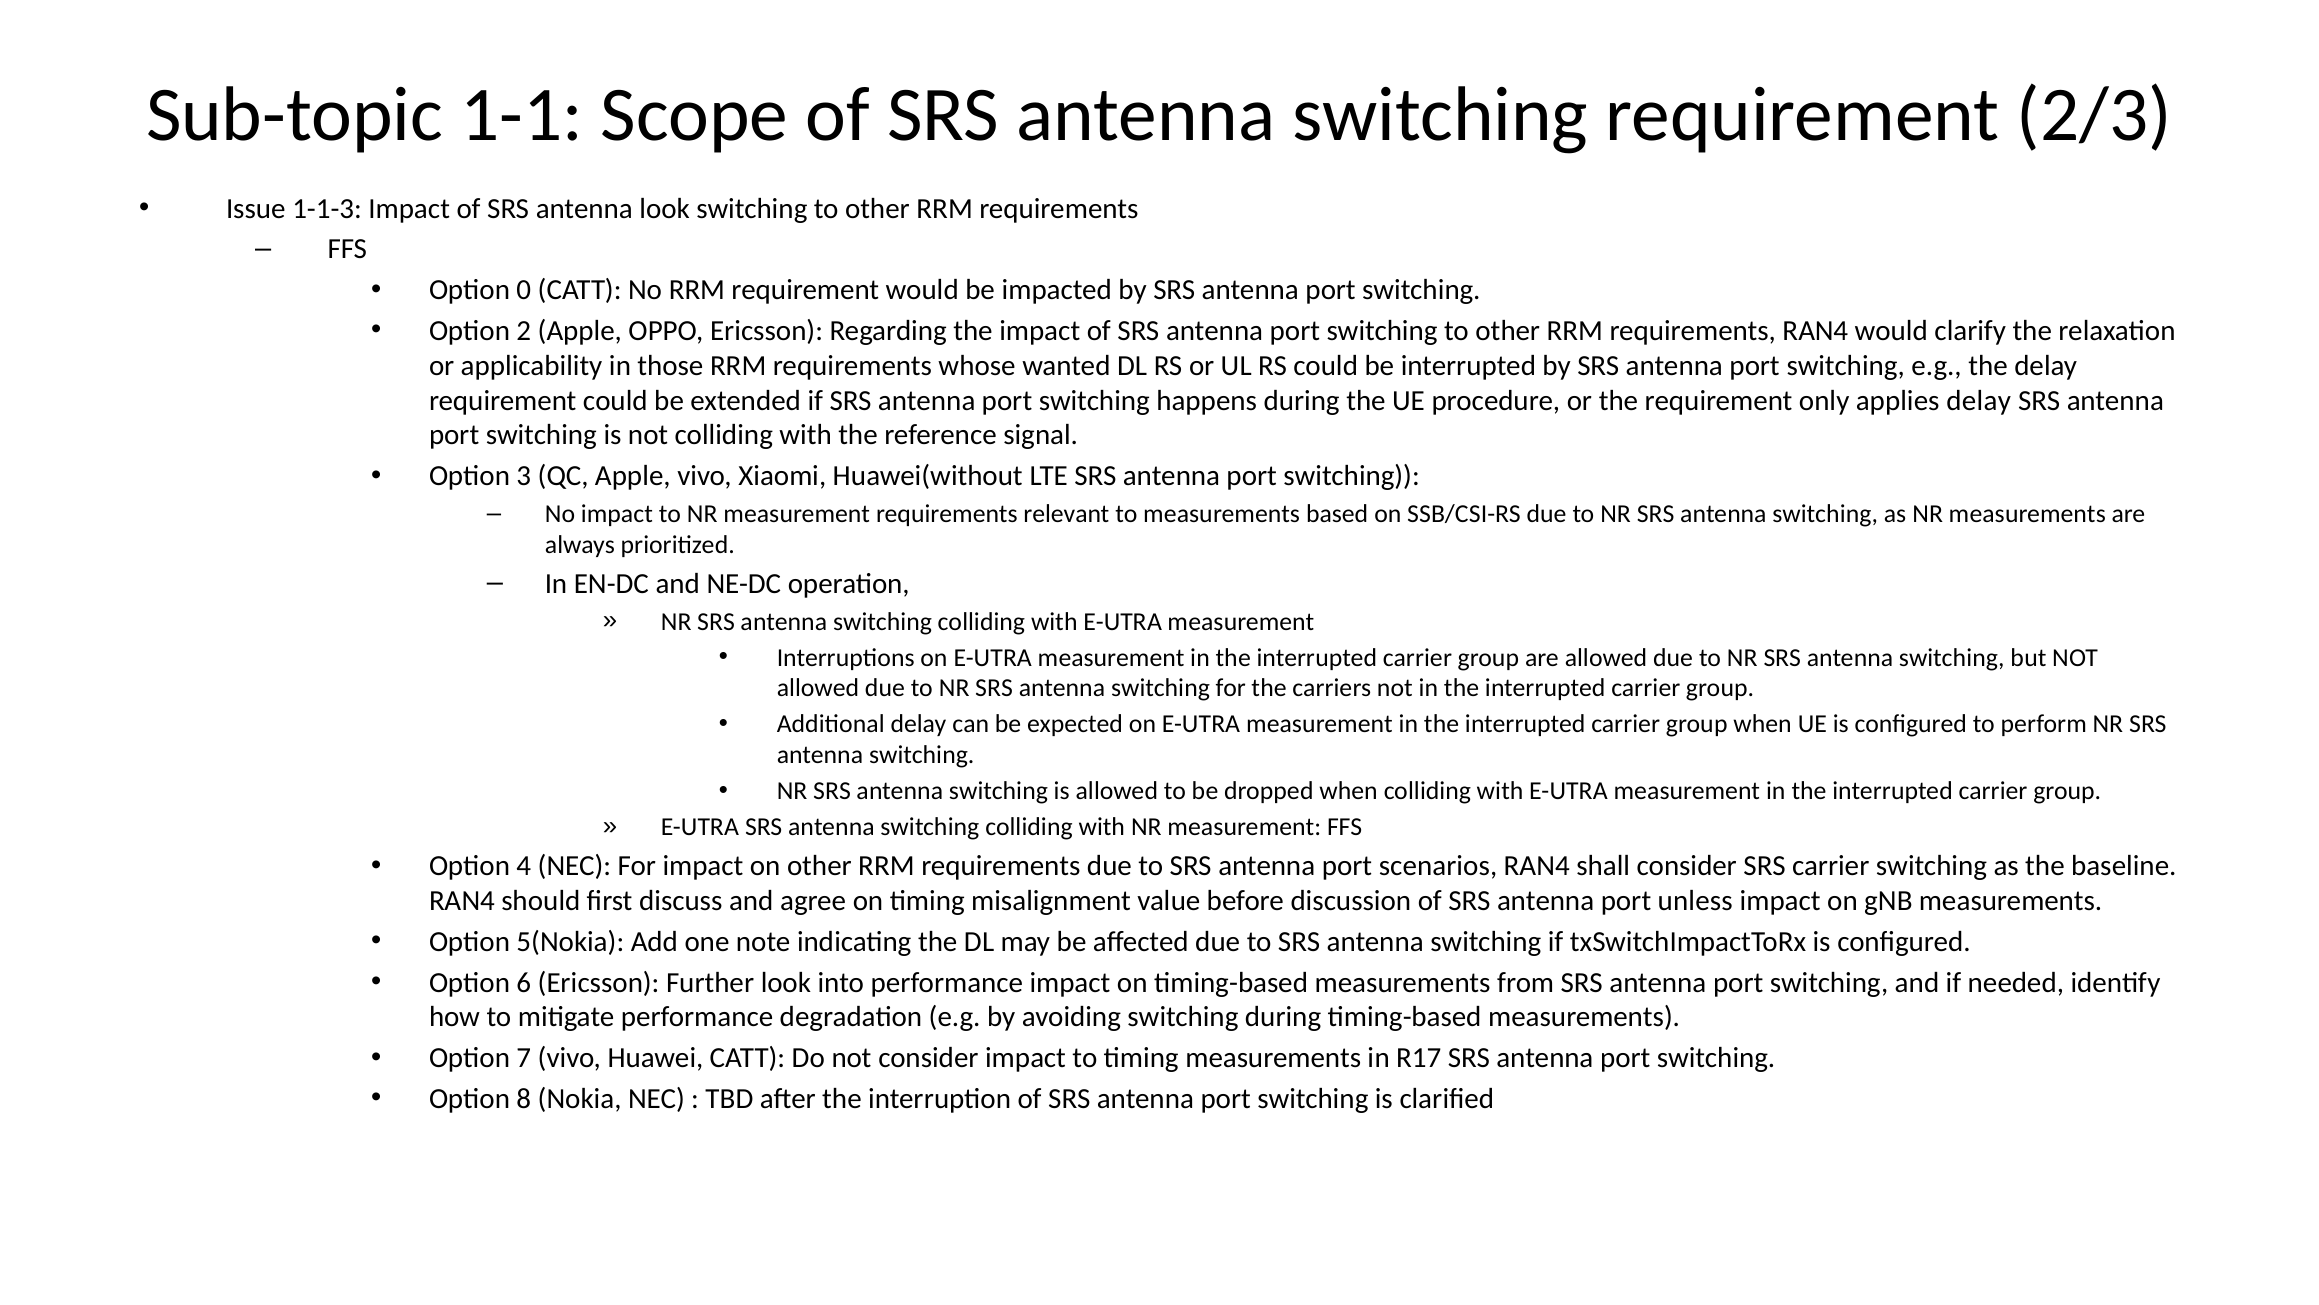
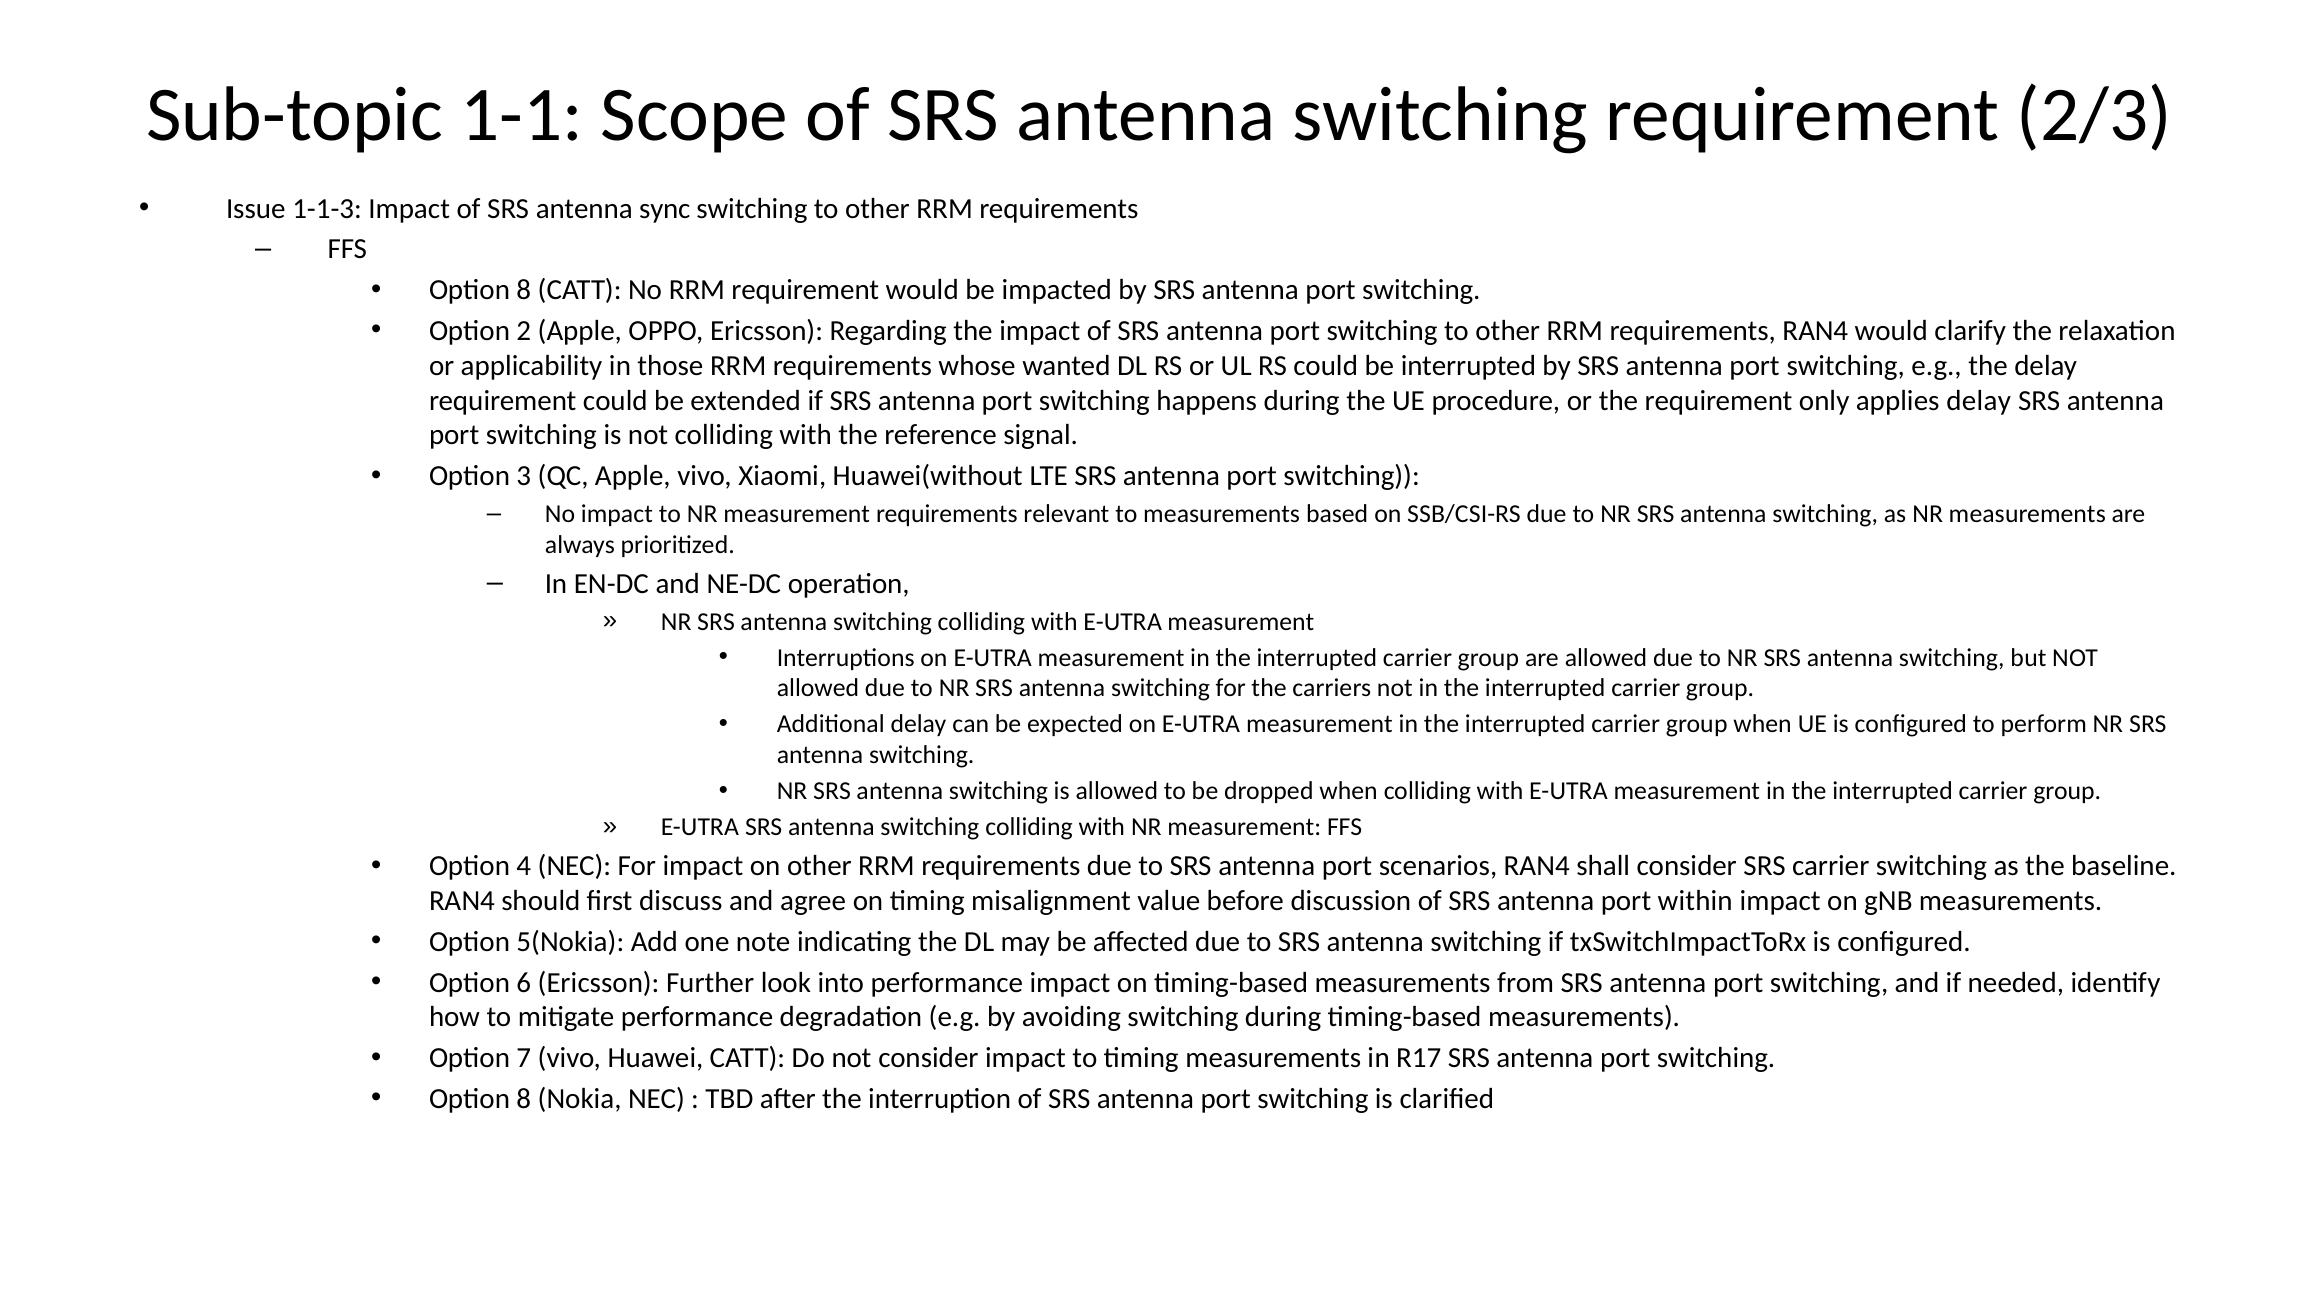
antenna look: look -> sync
0 at (524, 290): 0 -> 8
unless: unless -> within
